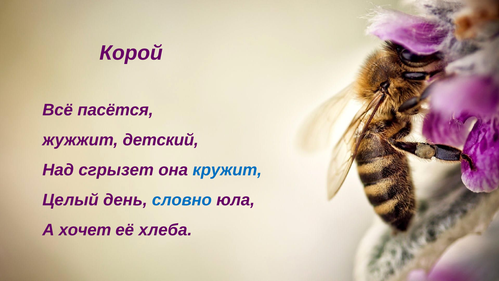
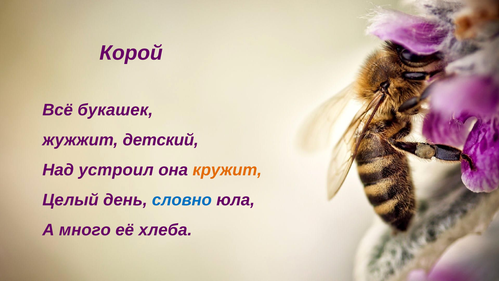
пасётся: пасётся -> букашек
сгрызет: сгрызет -> устроил
кружит colour: blue -> orange
хочет: хочет -> много
